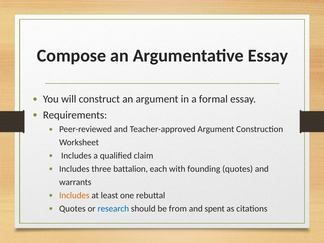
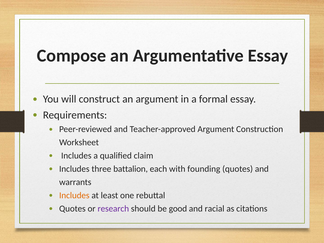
research colour: blue -> purple
from: from -> good
spent: spent -> racial
